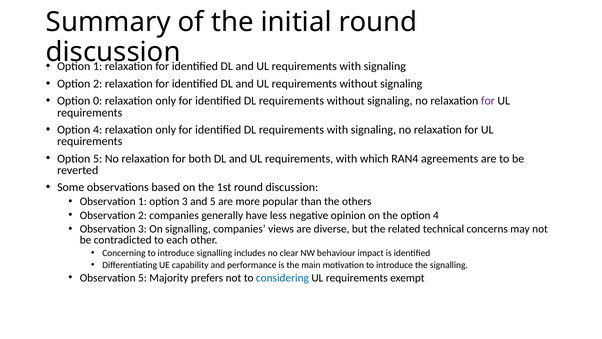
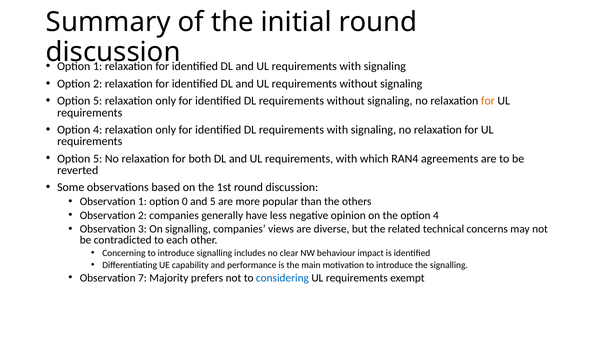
0 at (98, 101): 0 -> 5
for at (488, 101) colour: purple -> orange
option 3: 3 -> 0
Observation 5: 5 -> 7
